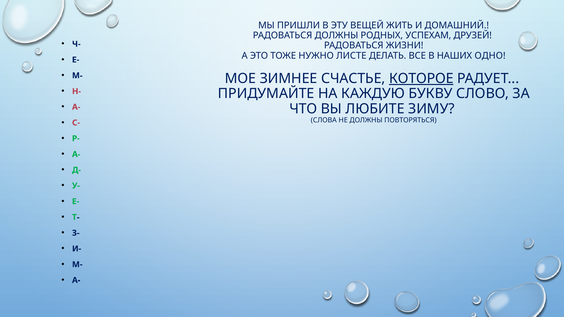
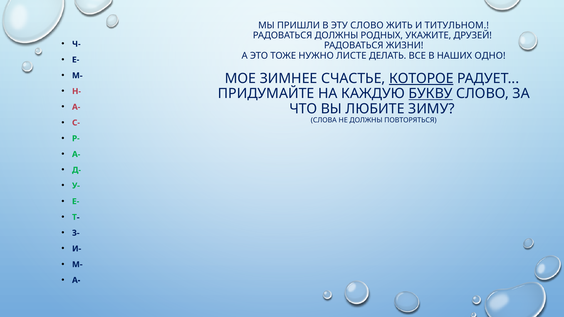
ЭТУ ВЕЩЕЙ: ВЕЩЕЙ -> СЛОВО
ДОМАШНИЙ: ДОМАШНИЙ -> ТИТУЛЬНОМ
УСПЕХАМ: УСПЕХАМ -> УКАЖИТЕ
БУКВУ underline: none -> present
